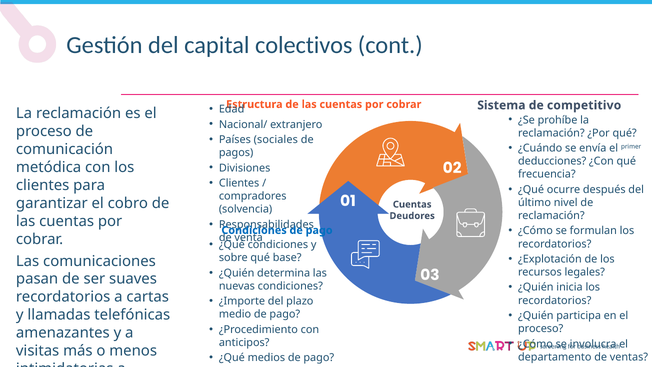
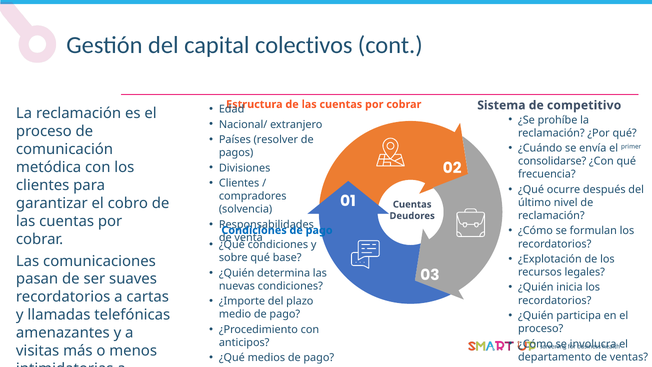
sociales: sociales -> resolver
deducciones: deducciones -> consolidarse
